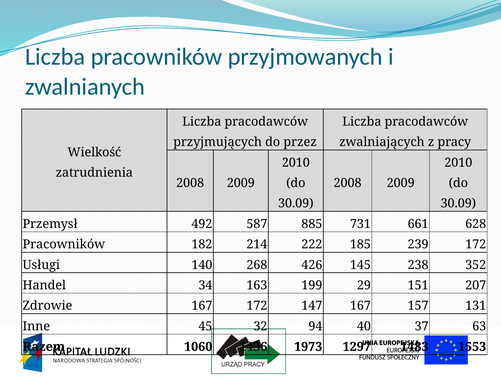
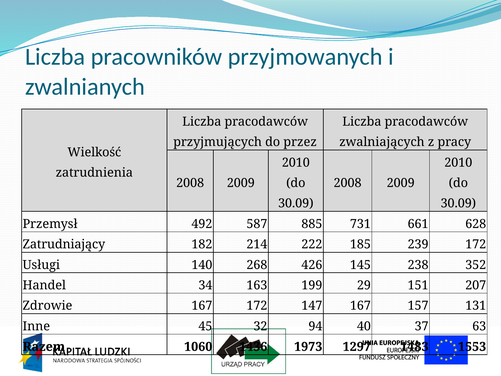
Pracowników at (64, 244): Pracowników -> Zatrudniający
